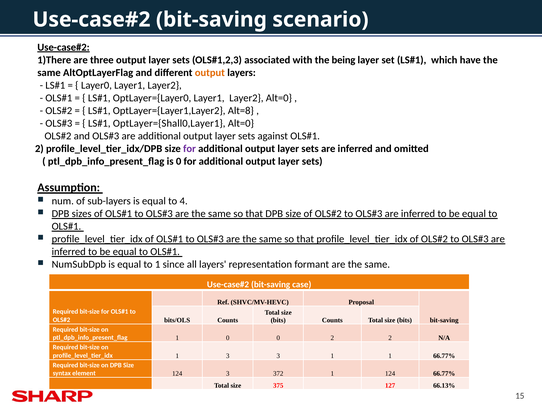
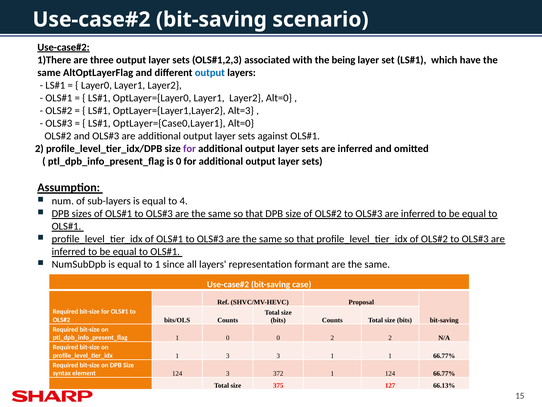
output at (210, 73) colour: orange -> blue
Alt=8: Alt=8 -> Alt=3
OptLayer={Shall0,Layer1: OptLayer={Shall0,Layer1 -> OptLayer={Case0,Layer1
